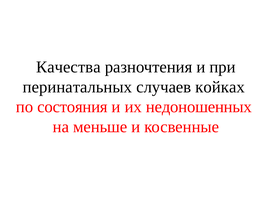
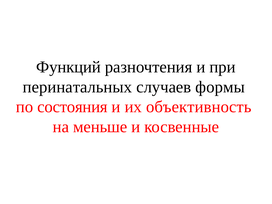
Качества: Качества -> Функций
койках: койках -> формы
недоношенных: недоношенных -> объективность
